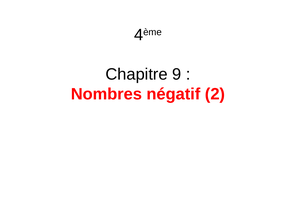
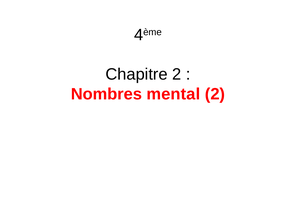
Chapitre 9: 9 -> 2
négatif: négatif -> mental
